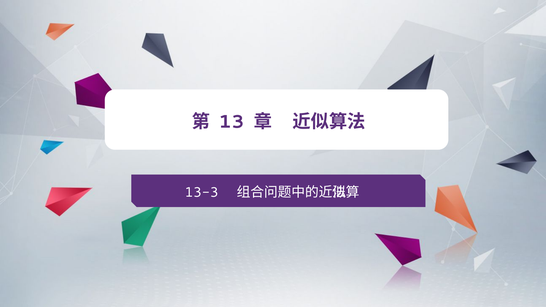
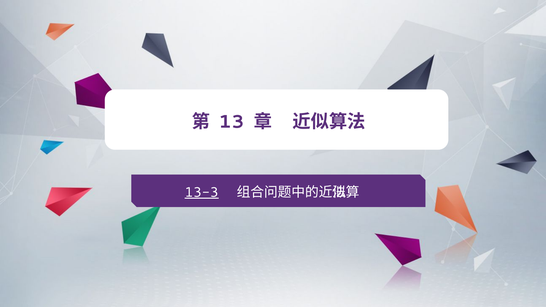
13-3 underline: none -> present
